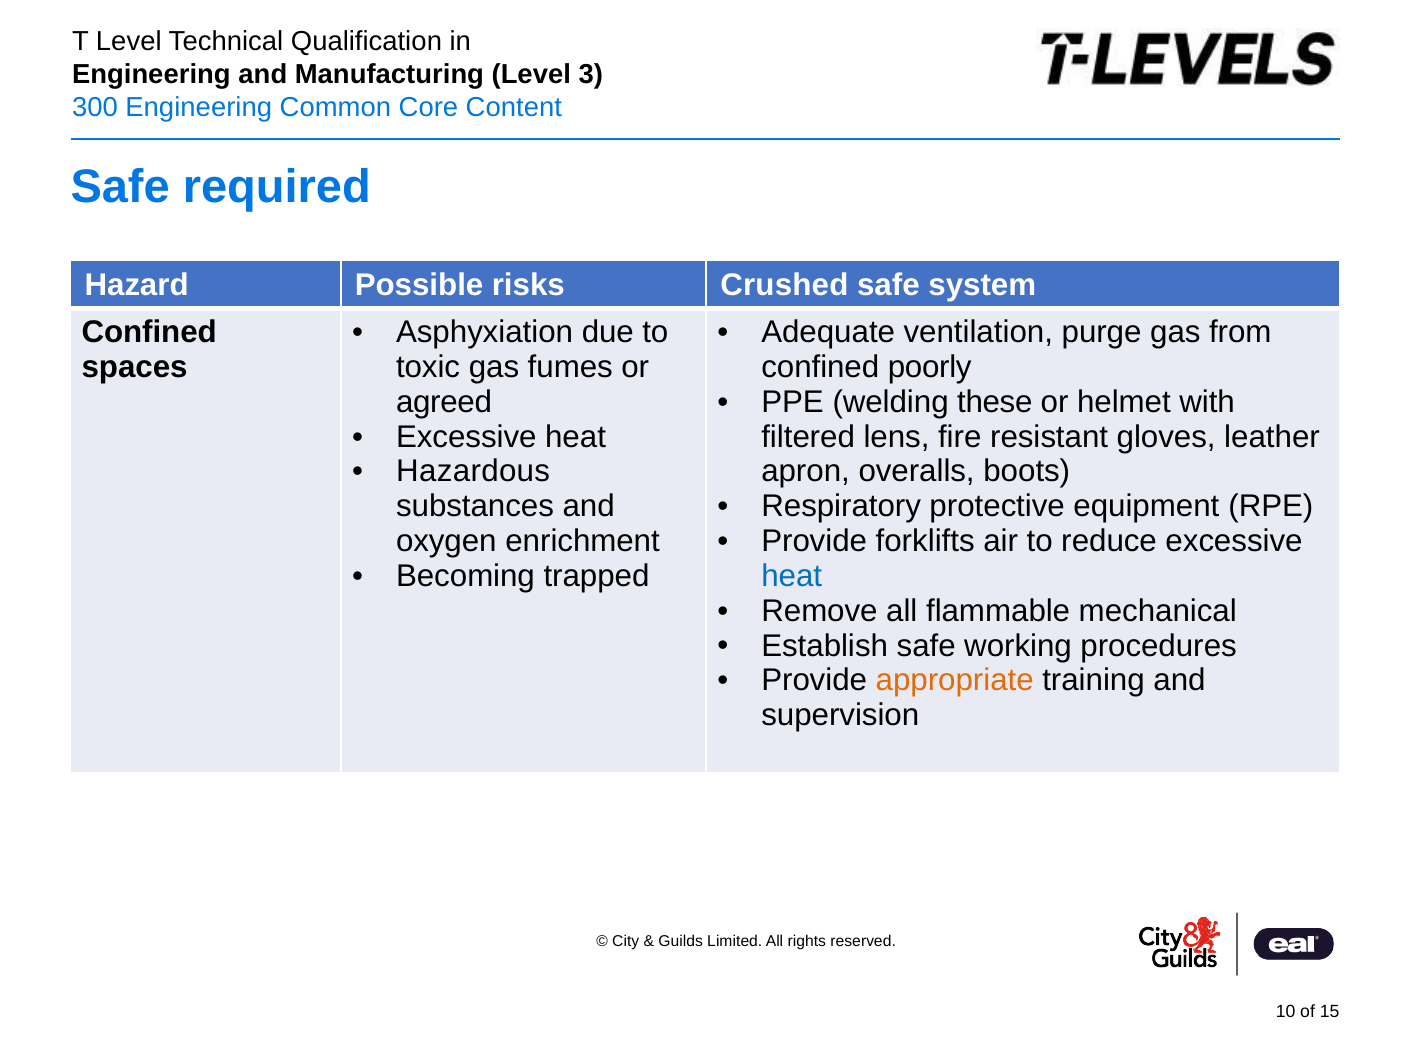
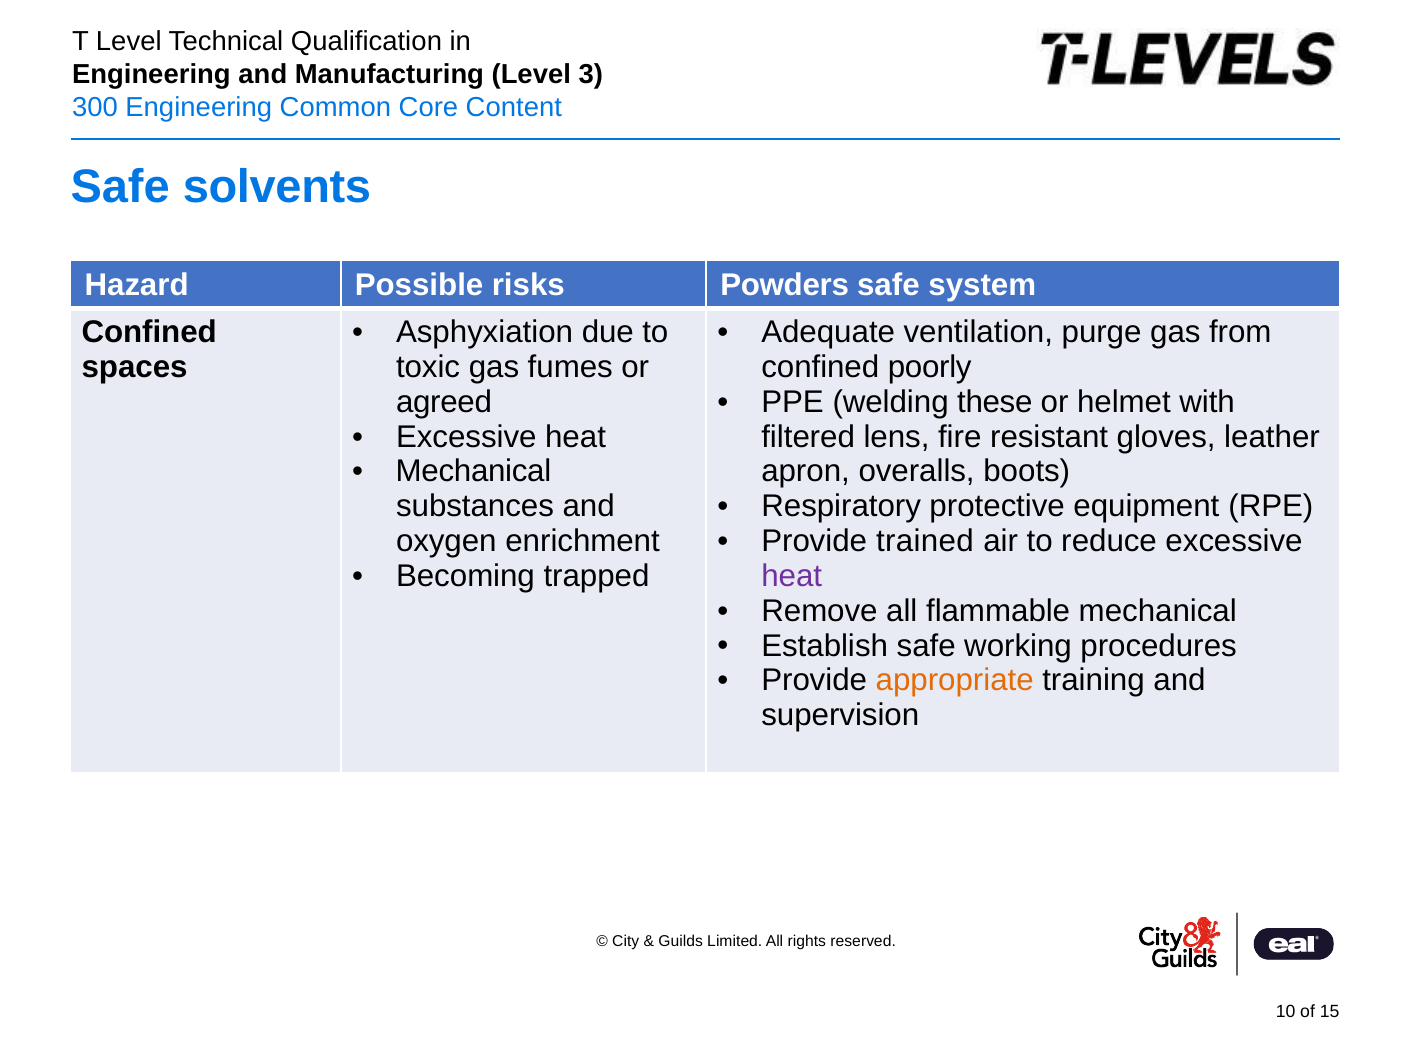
required: required -> solvents
Crushed: Crushed -> Powders
Hazardous at (473, 471): Hazardous -> Mechanical
forklifts: forklifts -> trained
heat at (792, 576) colour: blue -> purple
